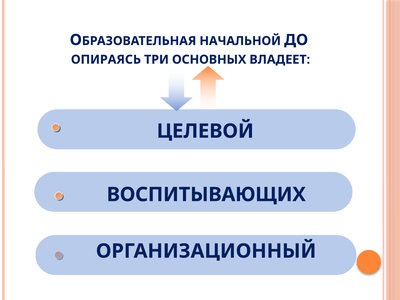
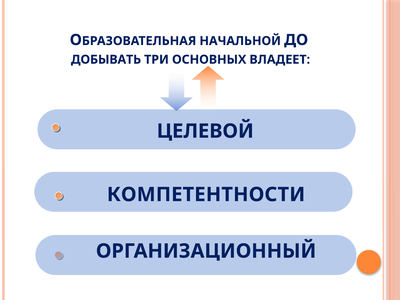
ОПИРАЯСЬ: ОПИРАЯСЬ -> ДОБЫВАТЬ
ВОСПИТЫВАЮЩИХ: ВОСПИТЫВАЮЩИХ -> КОМПЕТЕНТНОСТИ
